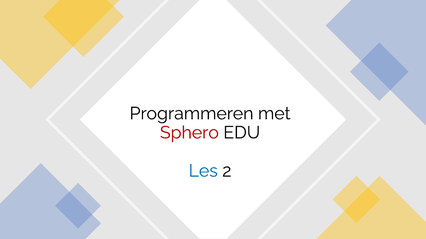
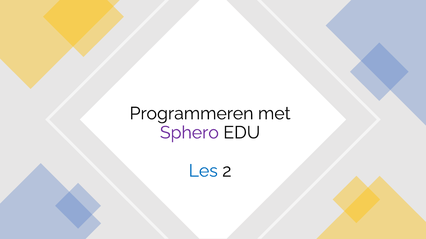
Sphero colour: red -> purple
